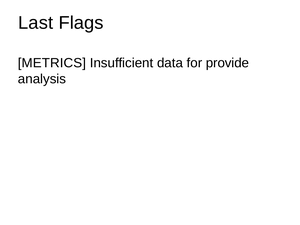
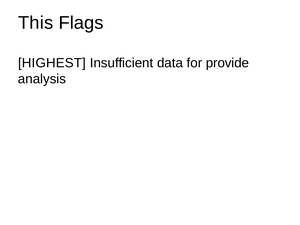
Last: Last -> This
METRICS: METRICS -> HIGHEST
